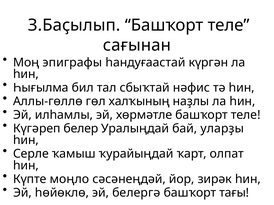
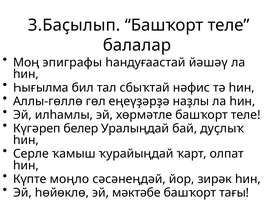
сағынан: сағынан -> балалар
күргән: күргән -> йәшәү
халҡының: халҡының -> еңеүҙәрҙә
уларҙы: уларҙы -> дуҫлыҡ
белергә: белергә -> мәктәбе
